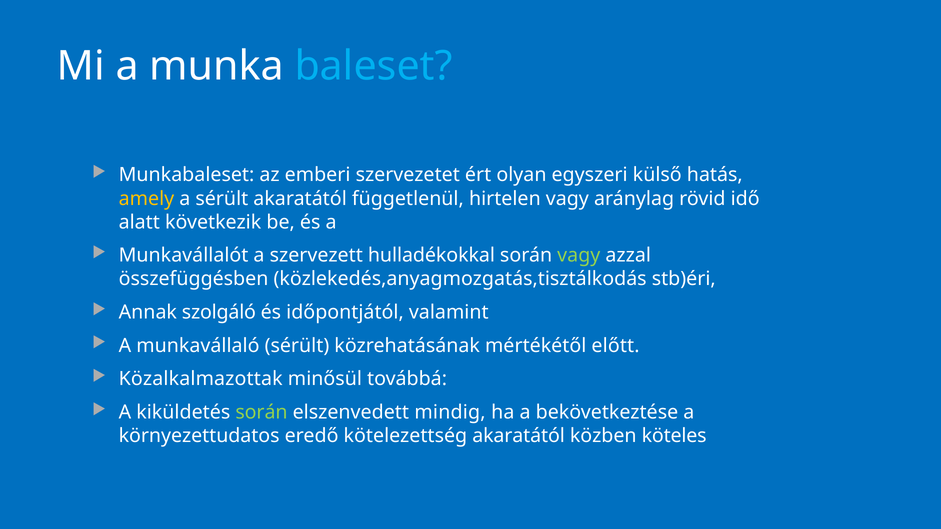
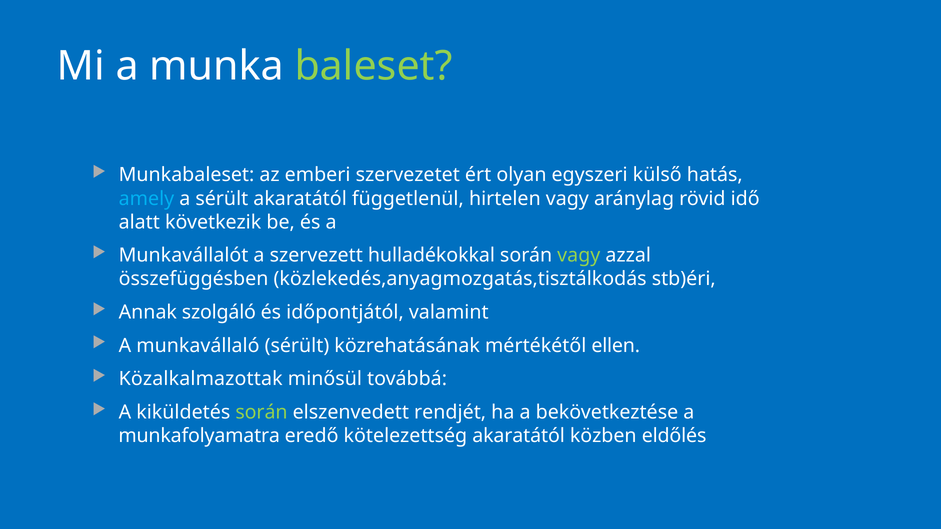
baleset colour: light blue -> light green
amely colour: yellow -> light blue
előtt: előtt -> ellen
mindig: mindig -> rendjét
környezettudatos: környezettudatos -> munkafolyamatra
köteles: köteles -> eldőlés
